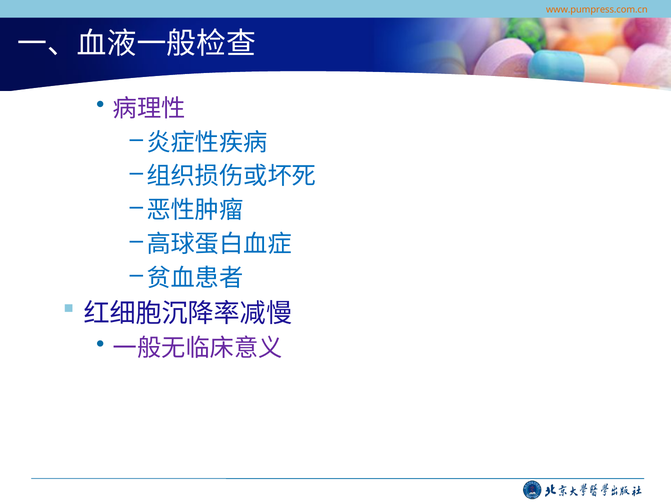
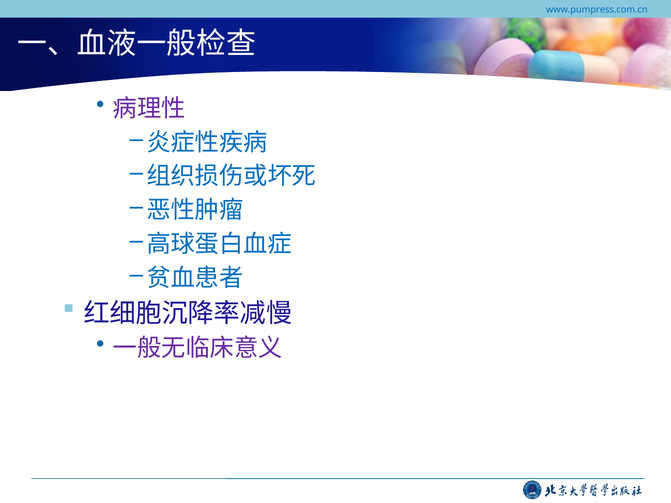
www.pumpress.com.cn colour: orange -> blue
